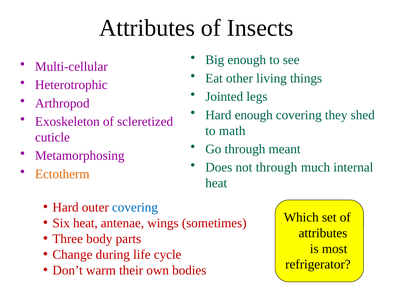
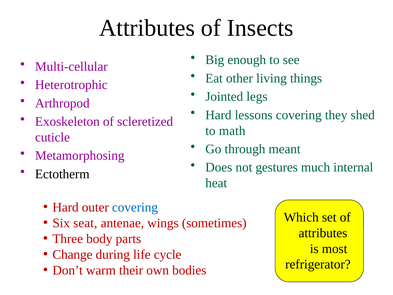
Hard enough: enough -> lessons
not through: through -> gestures
Ectotherm colour: orange -> black
Six heat: heat -> seat
